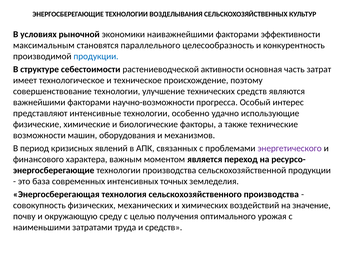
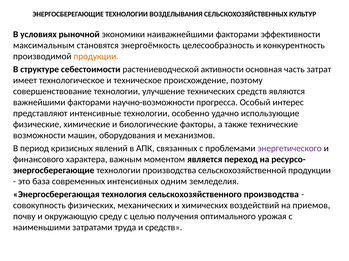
параллельного: параллельного -> энергоёмкость
продукции at (96, 56) colour: blue -> orange
точных: точных -> одним
значение: значение -> приемов
